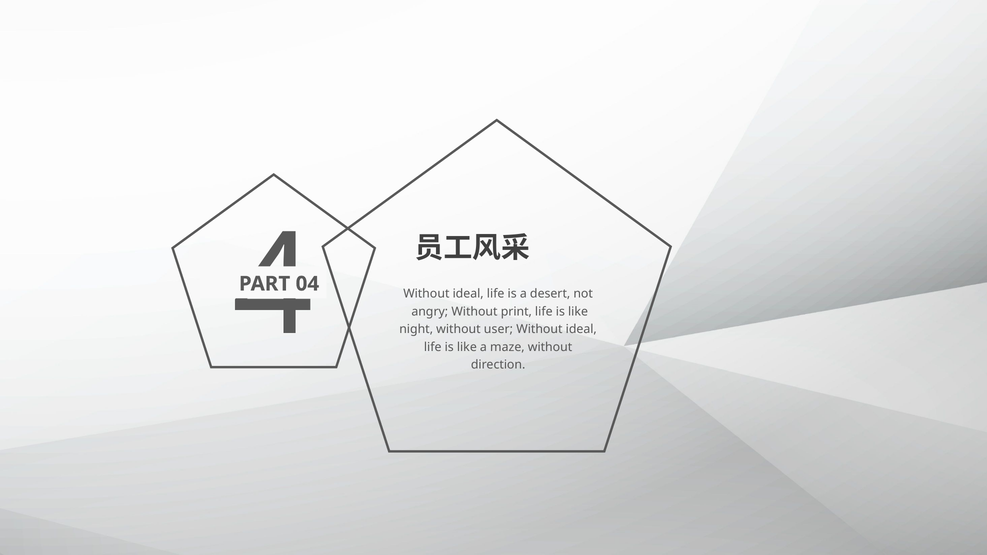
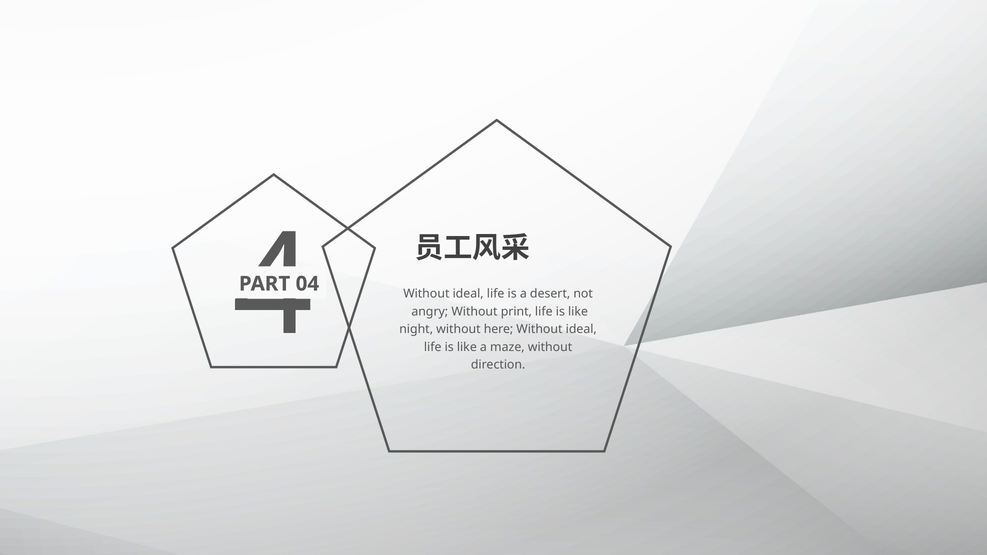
user: user -> here
